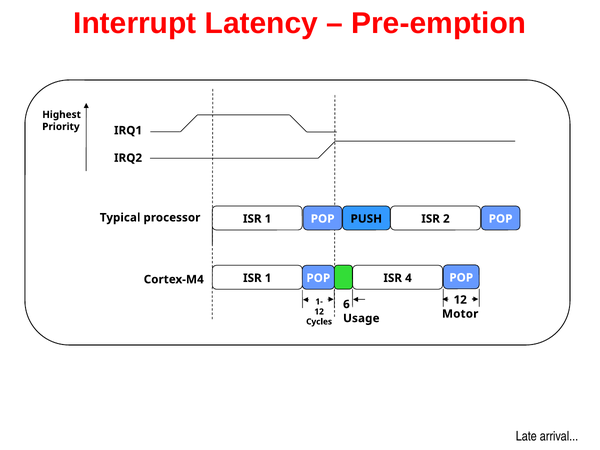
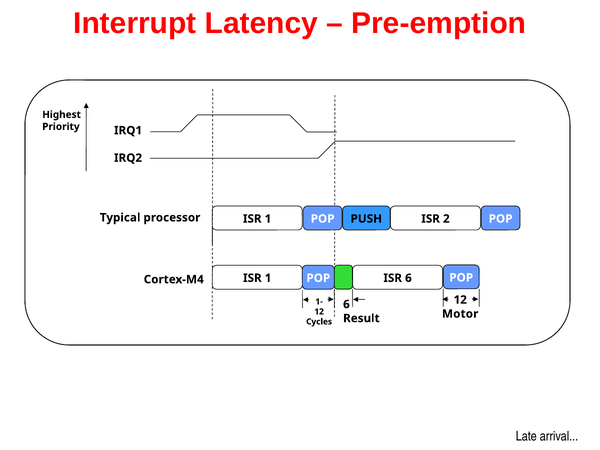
ISR 4: 4 -> 6
Usage: Usage -> Result
